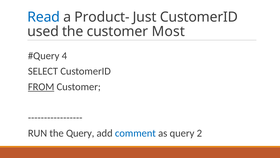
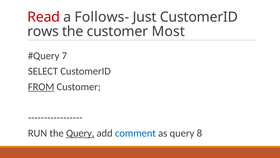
Read colour: blue -> red
Product-: Product- -> Follows-
used: used -> rows
4: 4 -> 7
Query at (80, 133) underline: none -> present
2: 2 -> 8
